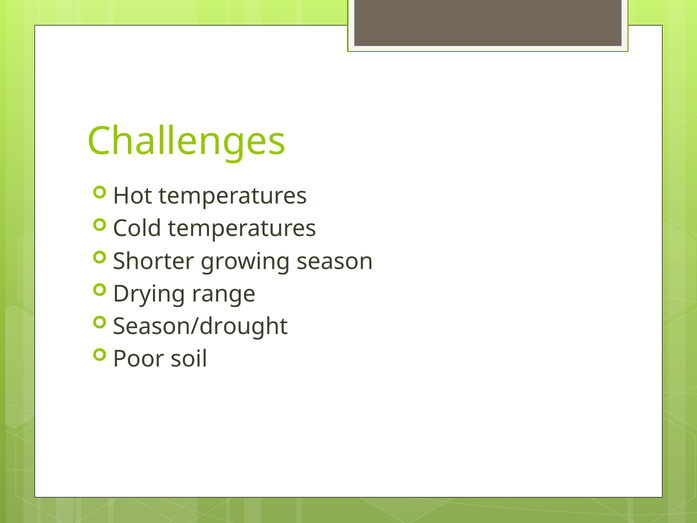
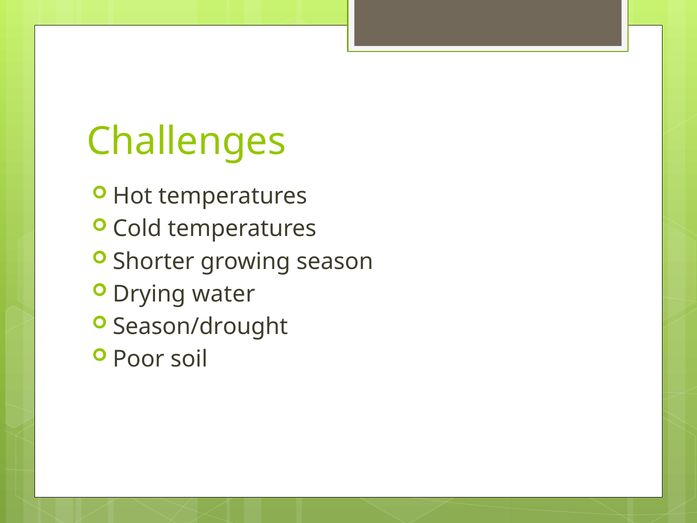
range: range -> water
